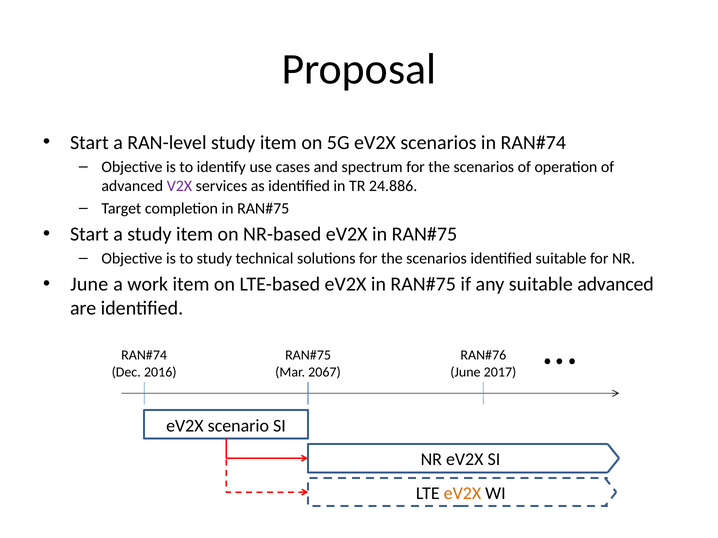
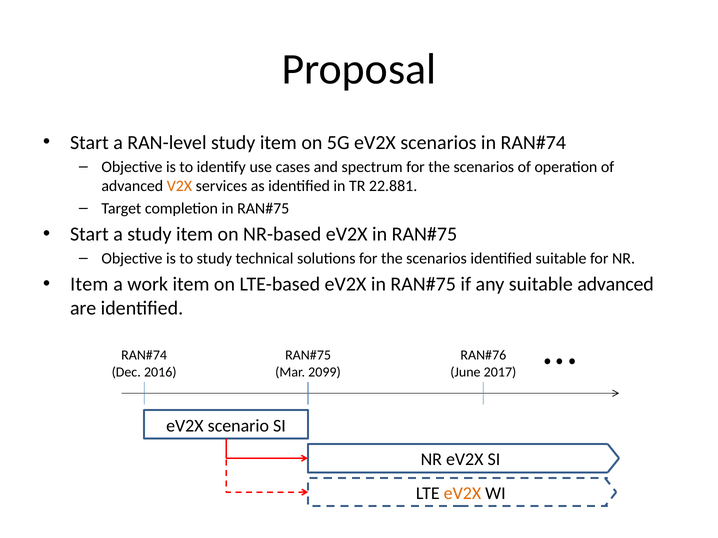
V2X colour: purple -> orange
24.886: 24.886 -> 22.881
June at (89, 285): June -> Item
2067: 2067 -> 2099
